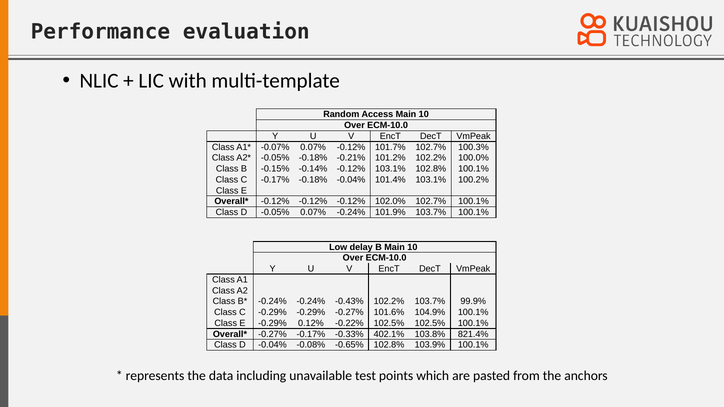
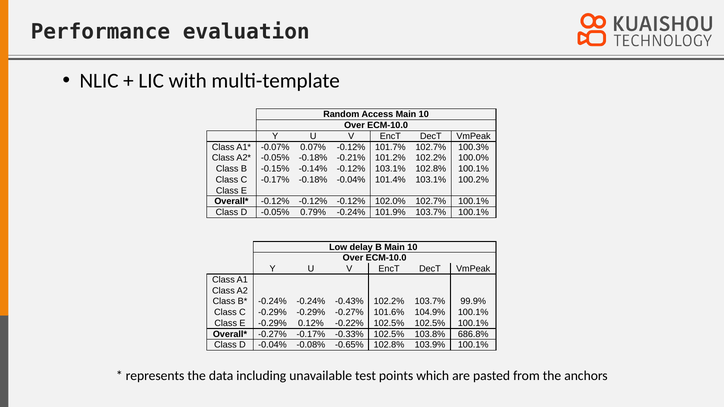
-0.05% 0.07%: 0.07% -> 0.79%
-0.33% 402.1%: 402.1% -> 102.5%
821.4%: 821.4% -> 686.8%
